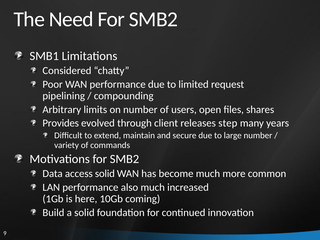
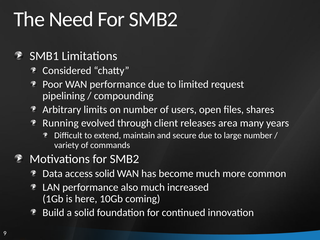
Provides: Provides -> Running
step: step -> area
